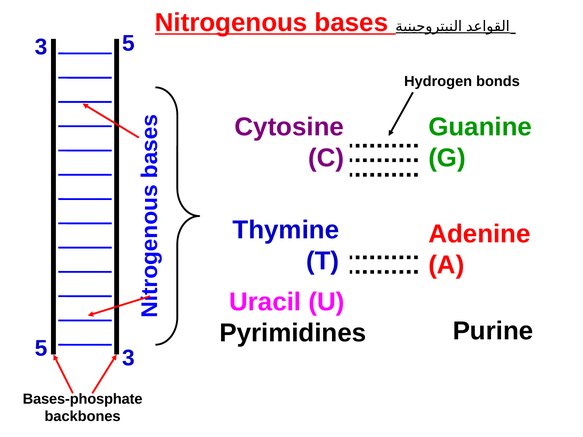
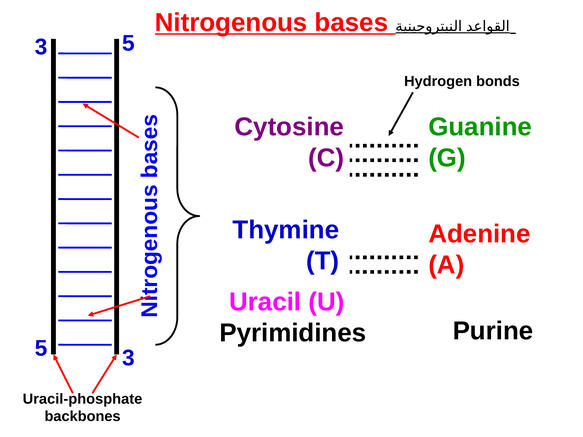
Bases-phosphate: Bases-phosphate -> Uracil-phosphate
